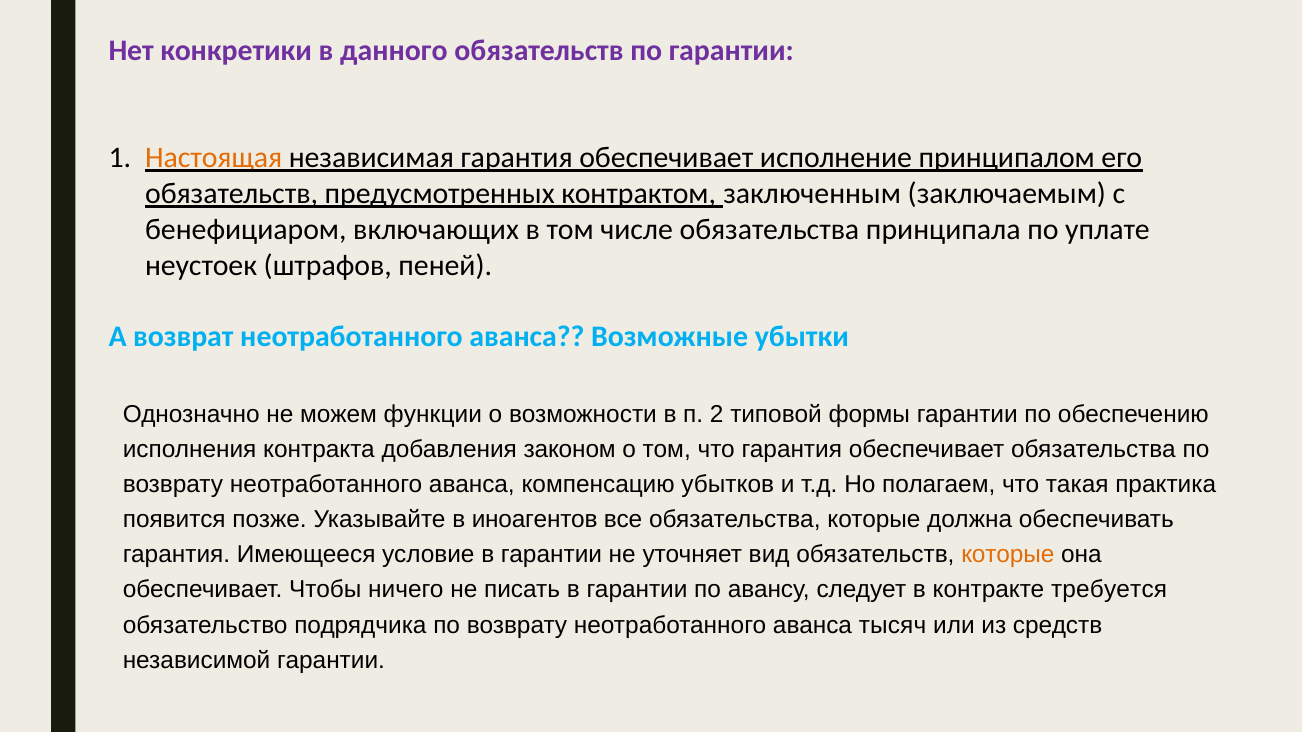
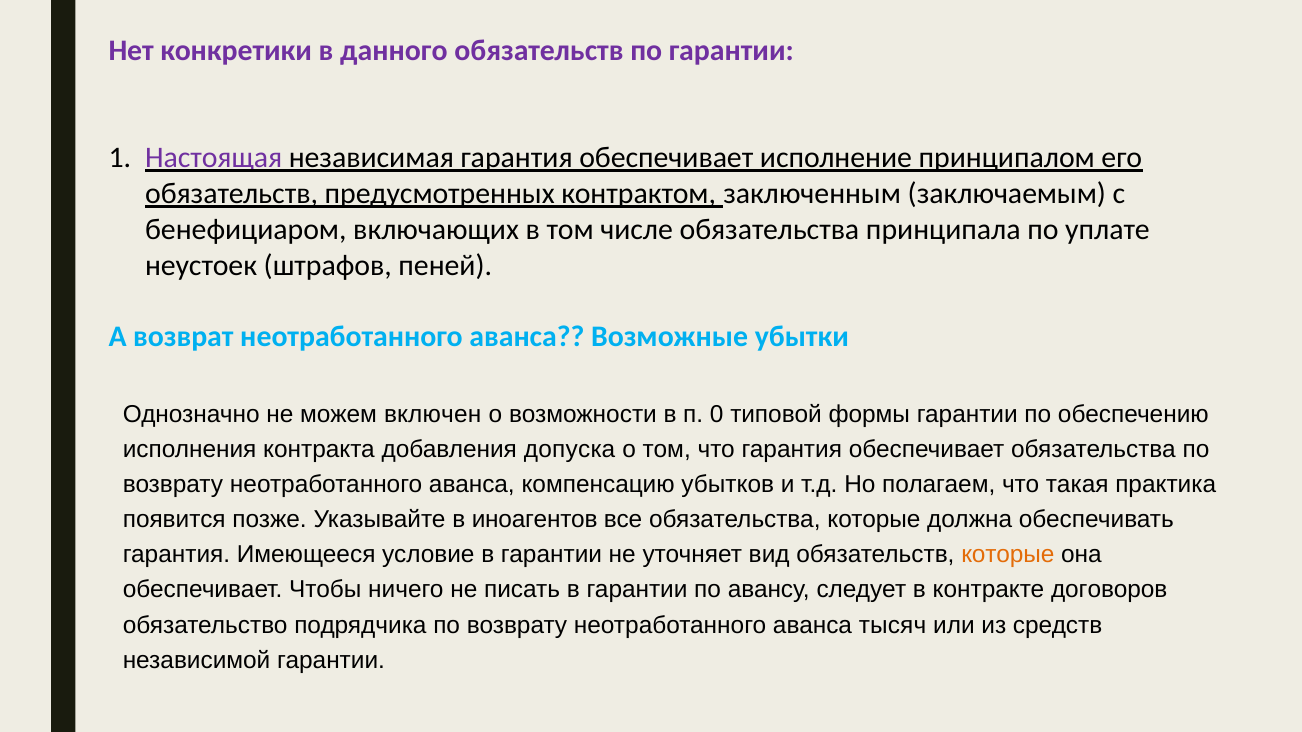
Настоящая colour: orange -> purple
функции: функции -> включен
2: 2 -> 0
законом: законом -> допуска
требуется: требуется -> договоров
